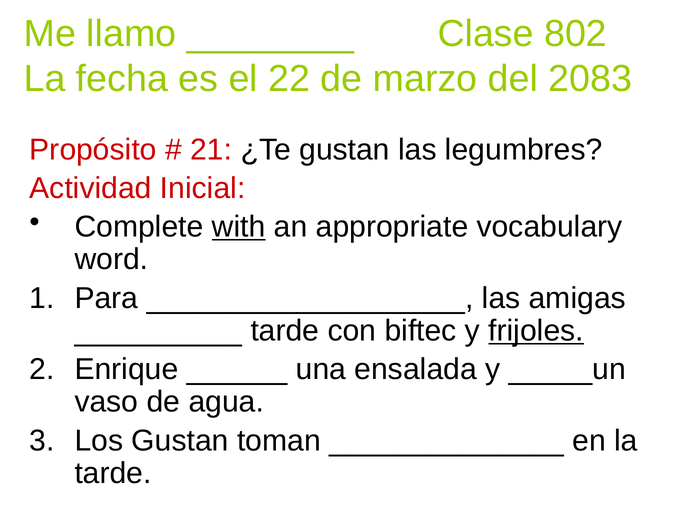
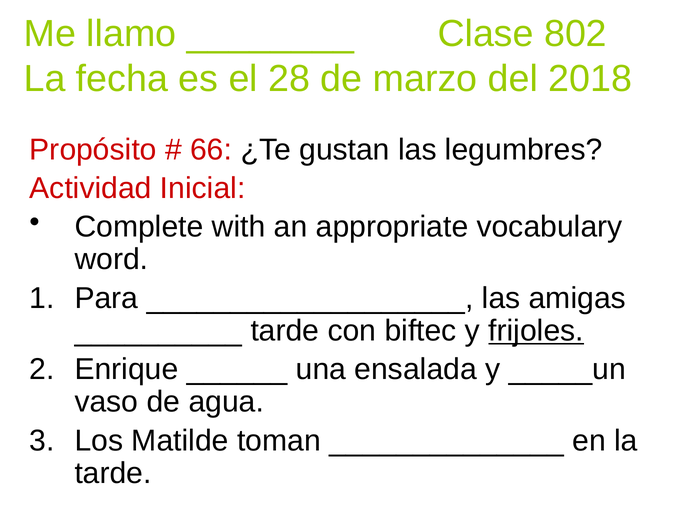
22: 22 -> 28
2083: 2083 -> 2018
21: 21 -> 66
with underline: present -> none
Los Gustan: Gustan -> Matilde
